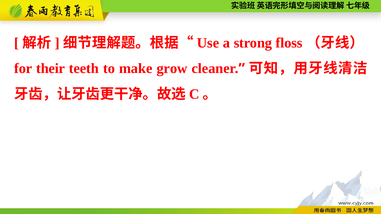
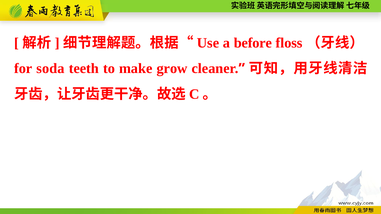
strong: strong -> before
their: their -> soda
